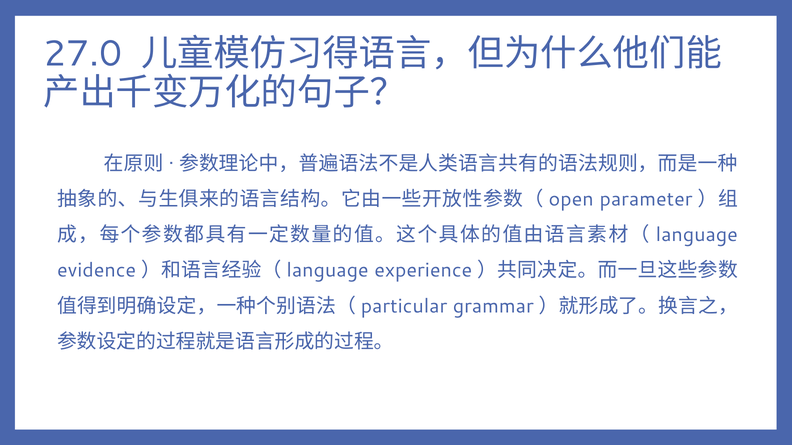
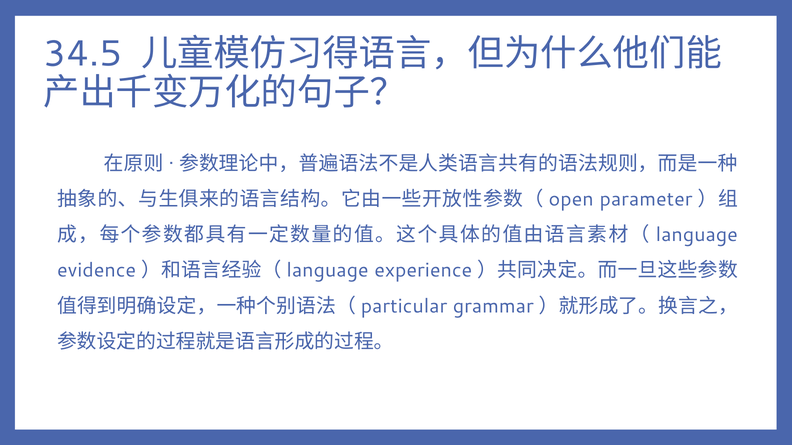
27.0: 27.0 -> 34.5
